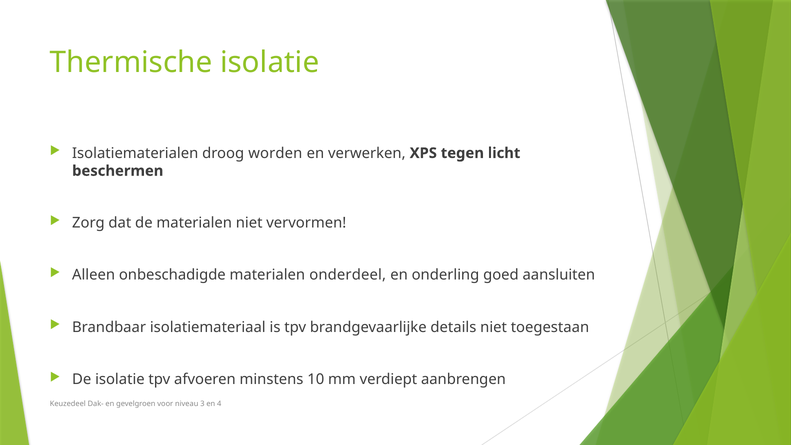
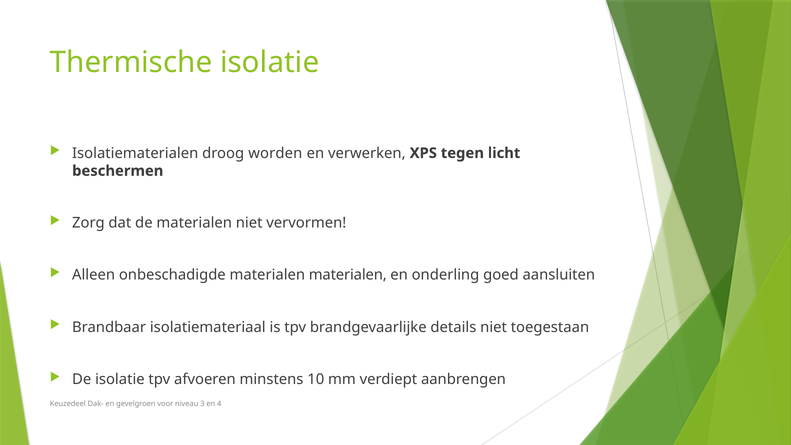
materialen onderdeel: onderdeel -> materialen
